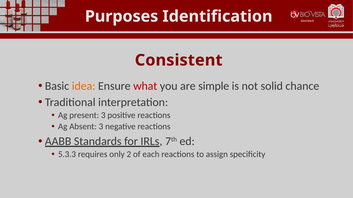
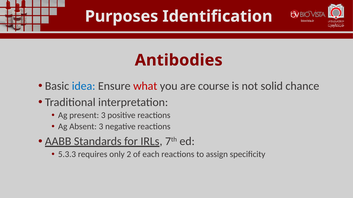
Consistent: Consistent -> Antibodies
idea colour: orange -> blue
simple: simple -> course
